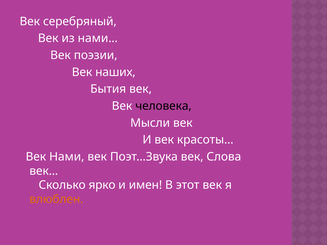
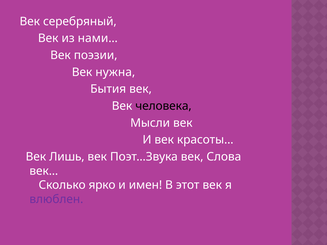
наших: наших -> нужна
Нами: Нами -> Лишь
влюблен colour: orange -> purple
